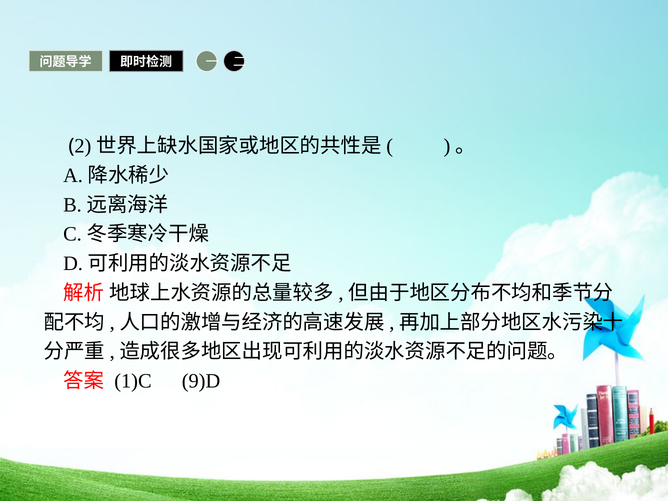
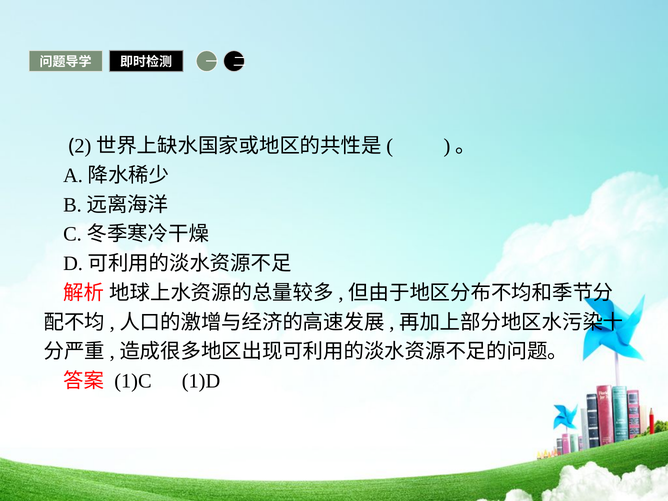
9)D: 9)D -> 1)D
